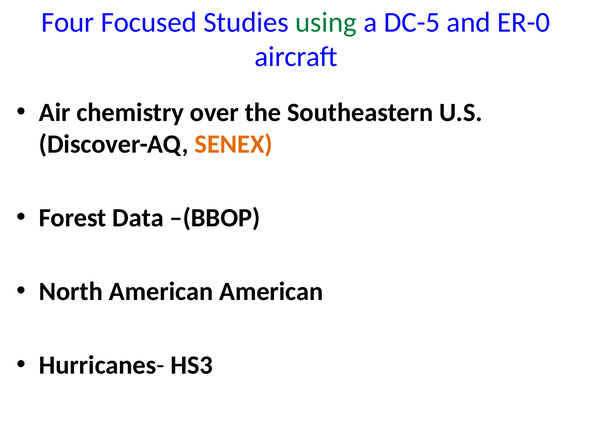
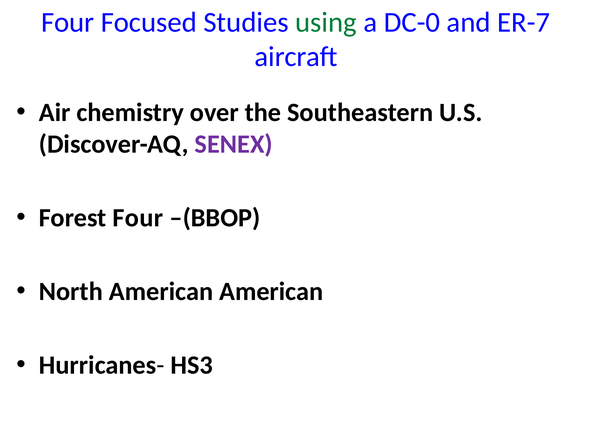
DC-5: DC-5 -> DC-0
ER-0: ER-0 -> ER-7
SENEX colour: orange -> purple
Forest Data: Data -> Four
